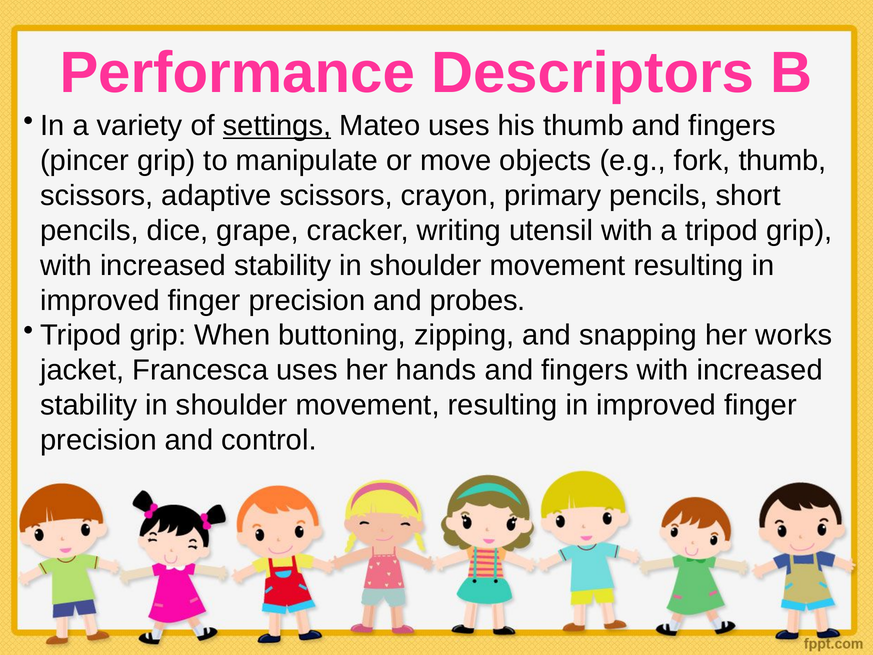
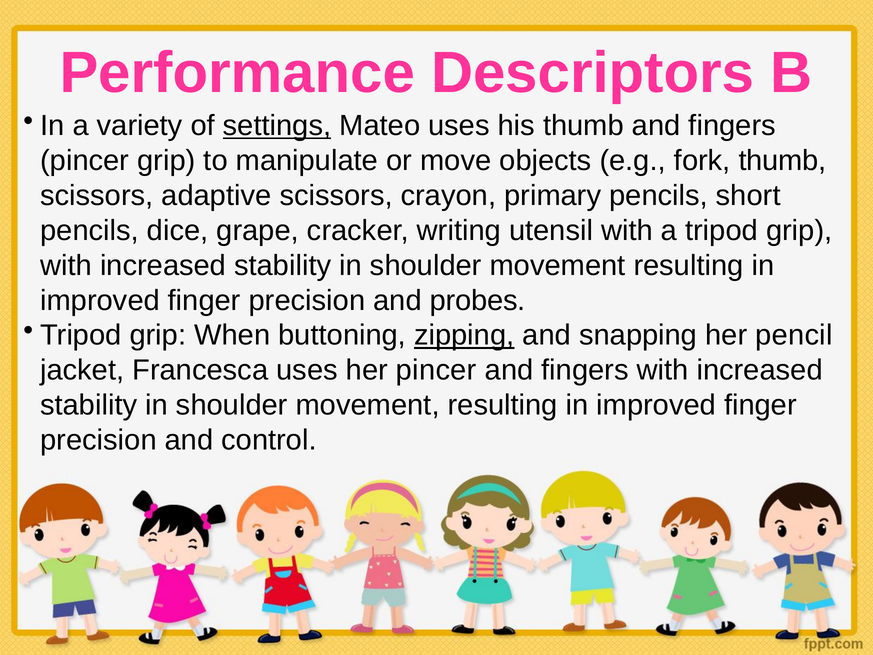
zipping underline: none -> present
works: works -> pencil
her hands: hands -> pincer
